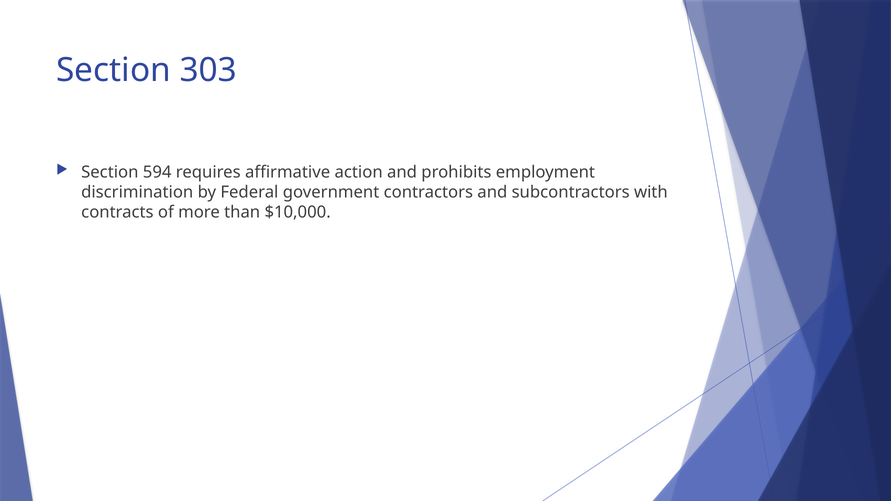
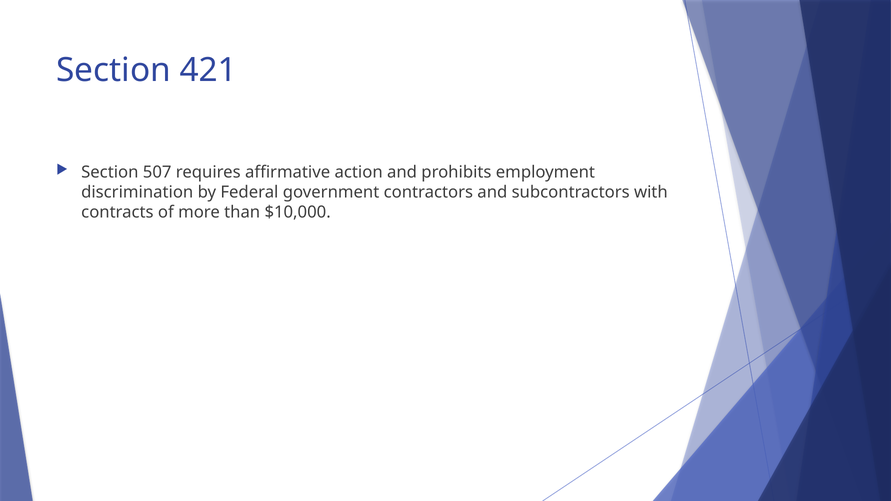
303: 303 -> 421
594: 594 -> 507
